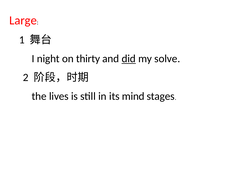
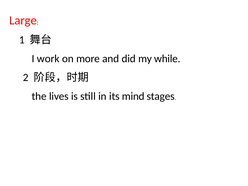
night: night -> work
thirty: thirty -> more
did underline: present -> none
solve: solve -> while
